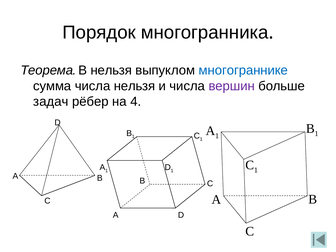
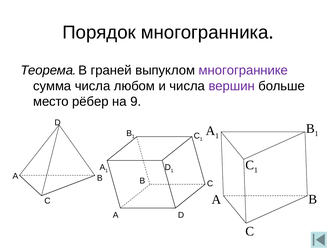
В нельзя: нельзя -> граней
многограннике colour: blue -> purple
числа нельзя: нельзя -> любом
задач: задач -> место
4: 4 -> 9
